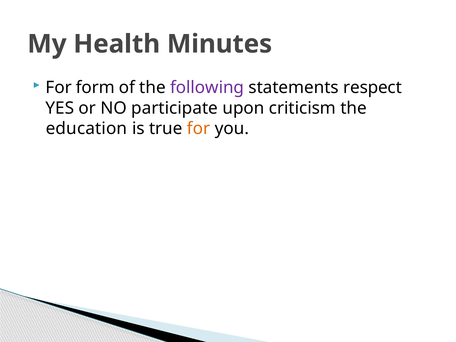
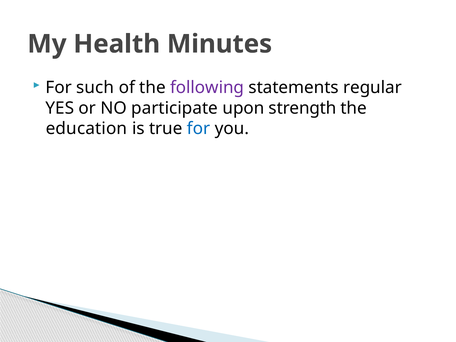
form: form -> such
respect: respect -> regular
criticism: criticism -> strength
for at (199, 129) colour: orange -> blue
